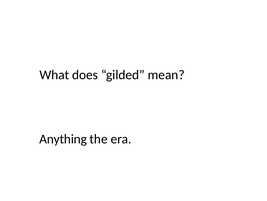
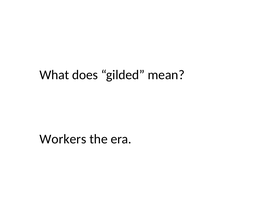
Anything: Anything -> Workers
